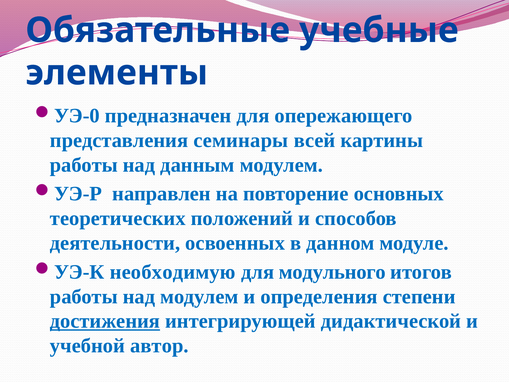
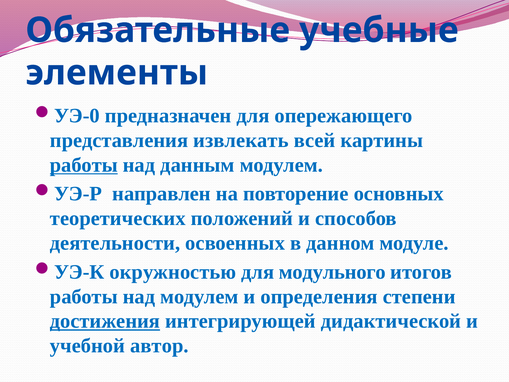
семинары: семинары -> извлекать
работы at (84, 165) underline: none -> present
необходимую: необходимую -> окружностью
